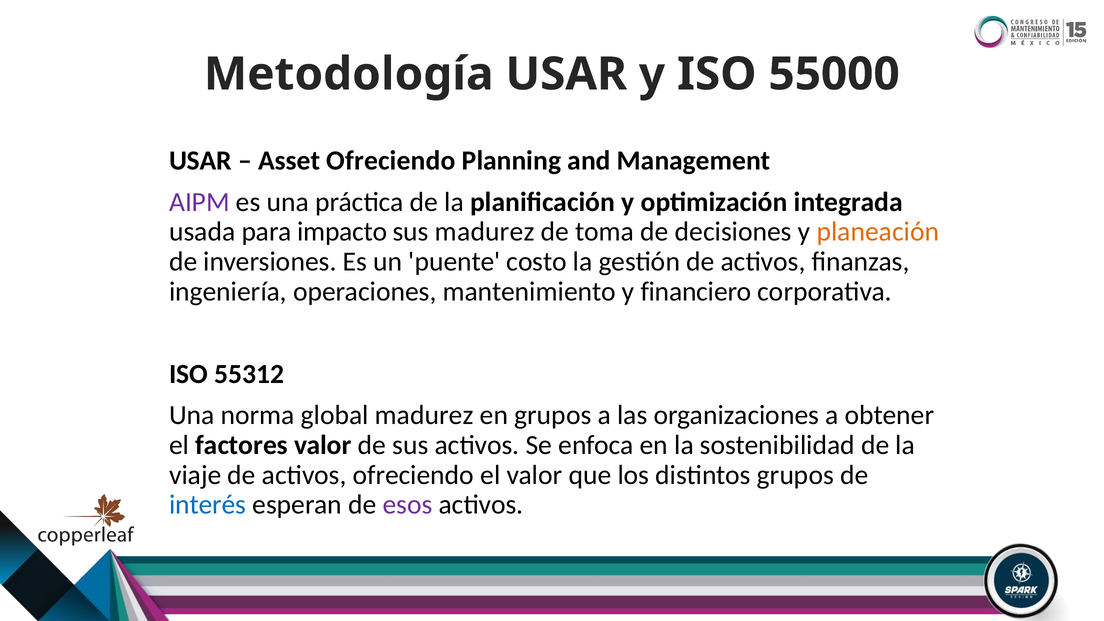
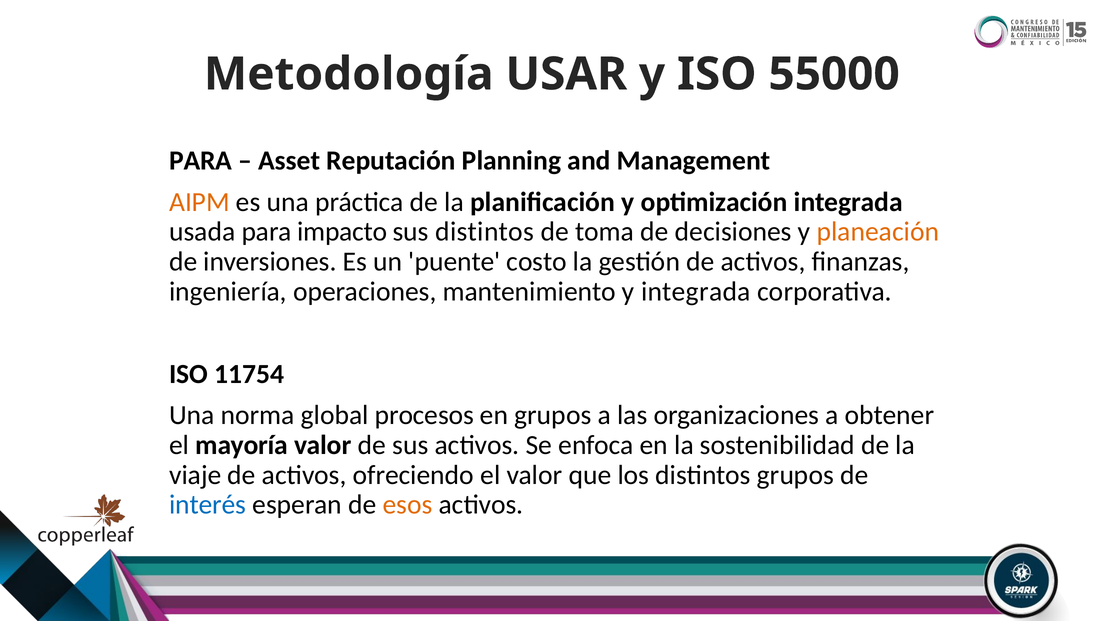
USAR at (201, 161): USAR -> PARA
Asset Ofreciendo: Ofreciendo -> Reputación
AIPM colour: purple -> orange
sus madurez: madurez -> distintos
y financiero: financiero -> integrada
55312: 55312 -> 11754
global madurez: madurez -> procesos
factores: factores -> mayoría
esos colour: purple -> orange
